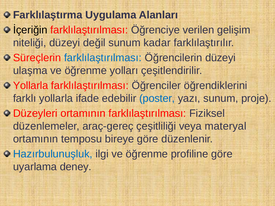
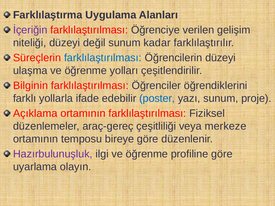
İçeriğin colour: black -> purple
Yollarla at (31, 86): Yollarla -> Bilginin
Düzeyleri: Düzeyleri -> Açıklama
materyal: materyal -> merkeze
Hazırbulunuşluk colour: blue -> purple
deney: deney -> olayın
